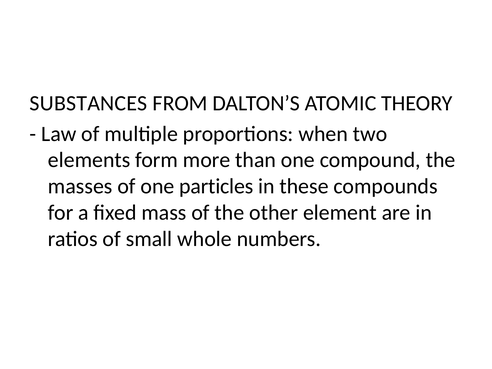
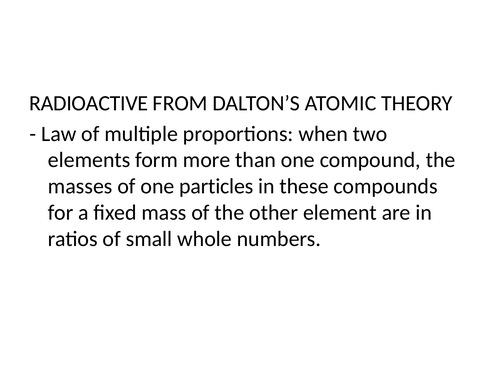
SUBSTANCES: SUBSTANCES -> RADIOACTIVE
